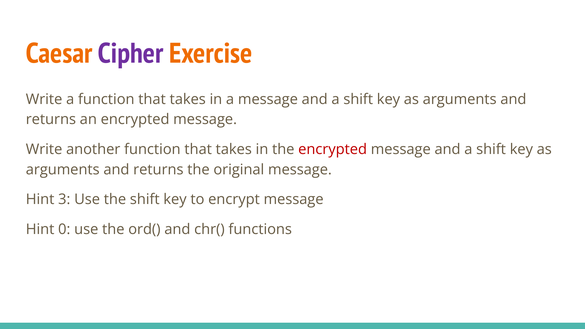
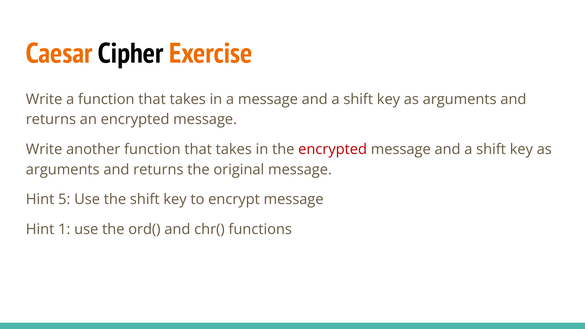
Cipher colour: purple -> black
3: 3 -> 5
0: 0 -> 1
